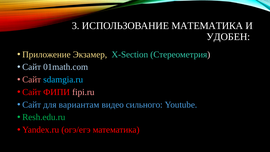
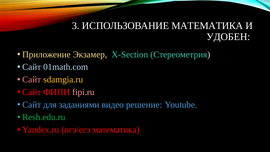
sdamgia.ru colour: light blue -> yellow
вариантам: вариантам -> заданиями
сильного: сильного -> решение
